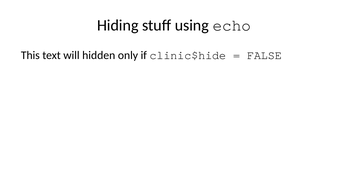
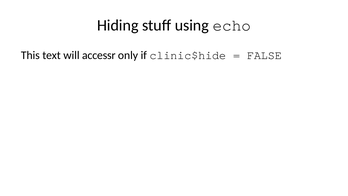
hidden: hidden -> accessr
